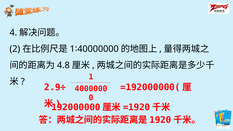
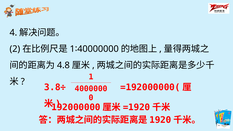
2.9÷: 2.9÷ -> 3.8÷
